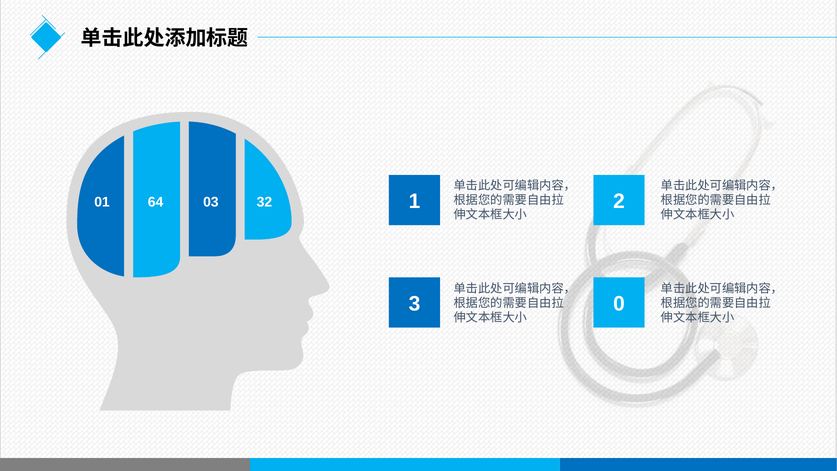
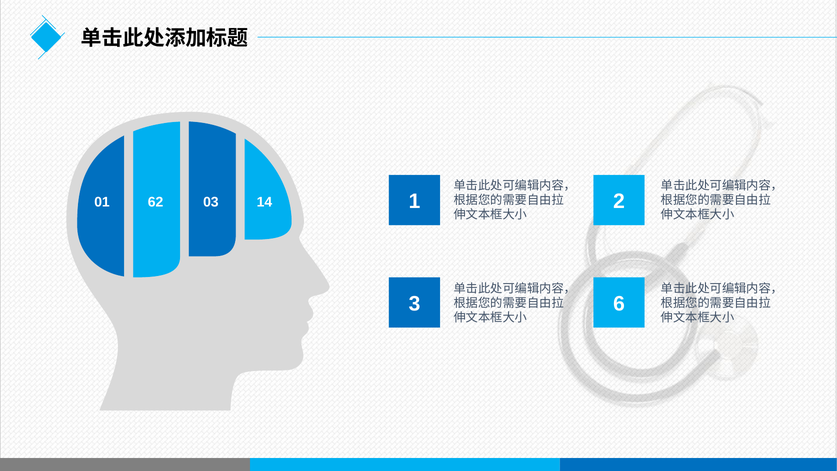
64: 64 -> 62
32: 32 -> 14
0: 0 -> 6
